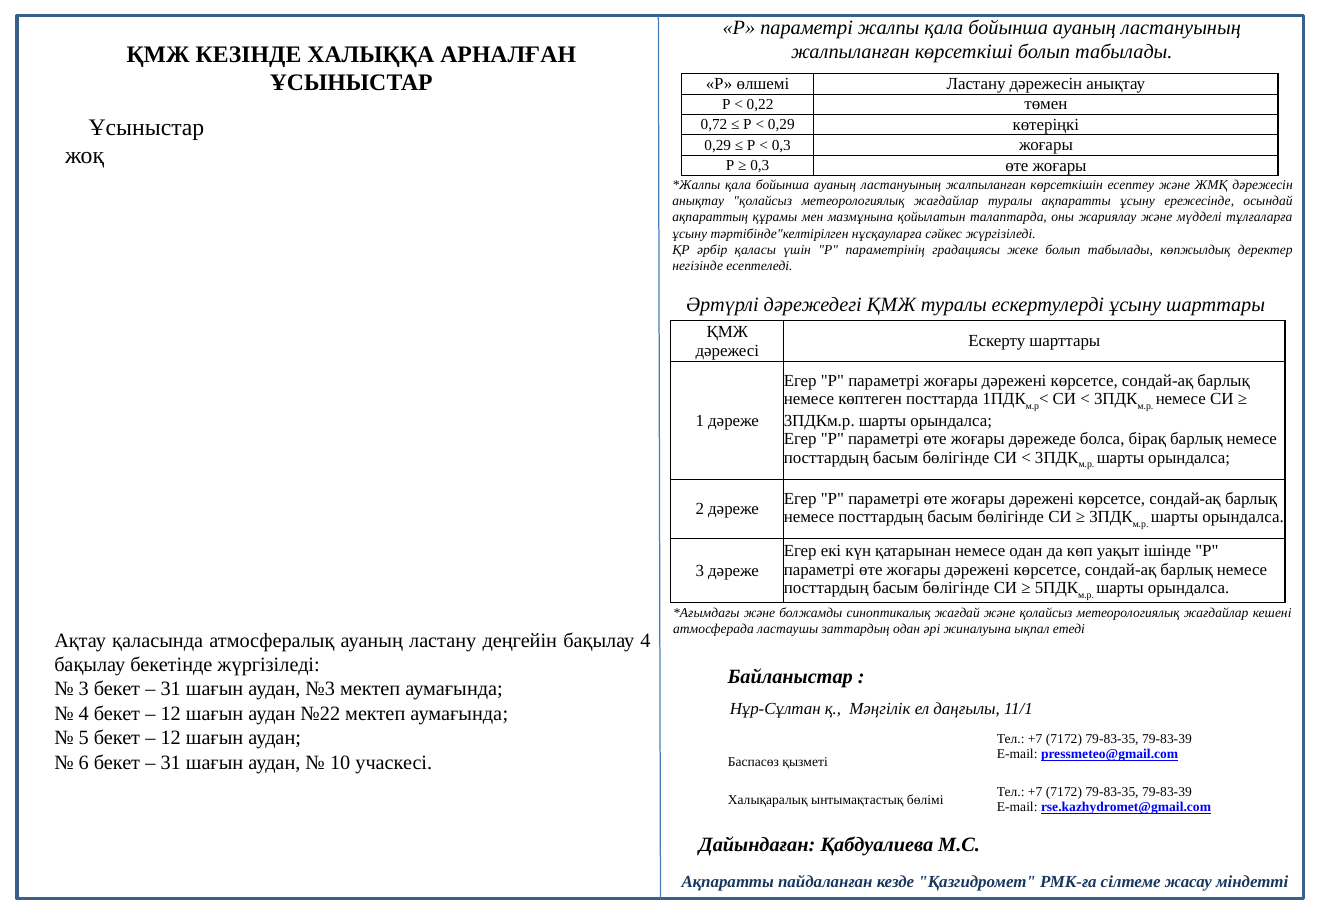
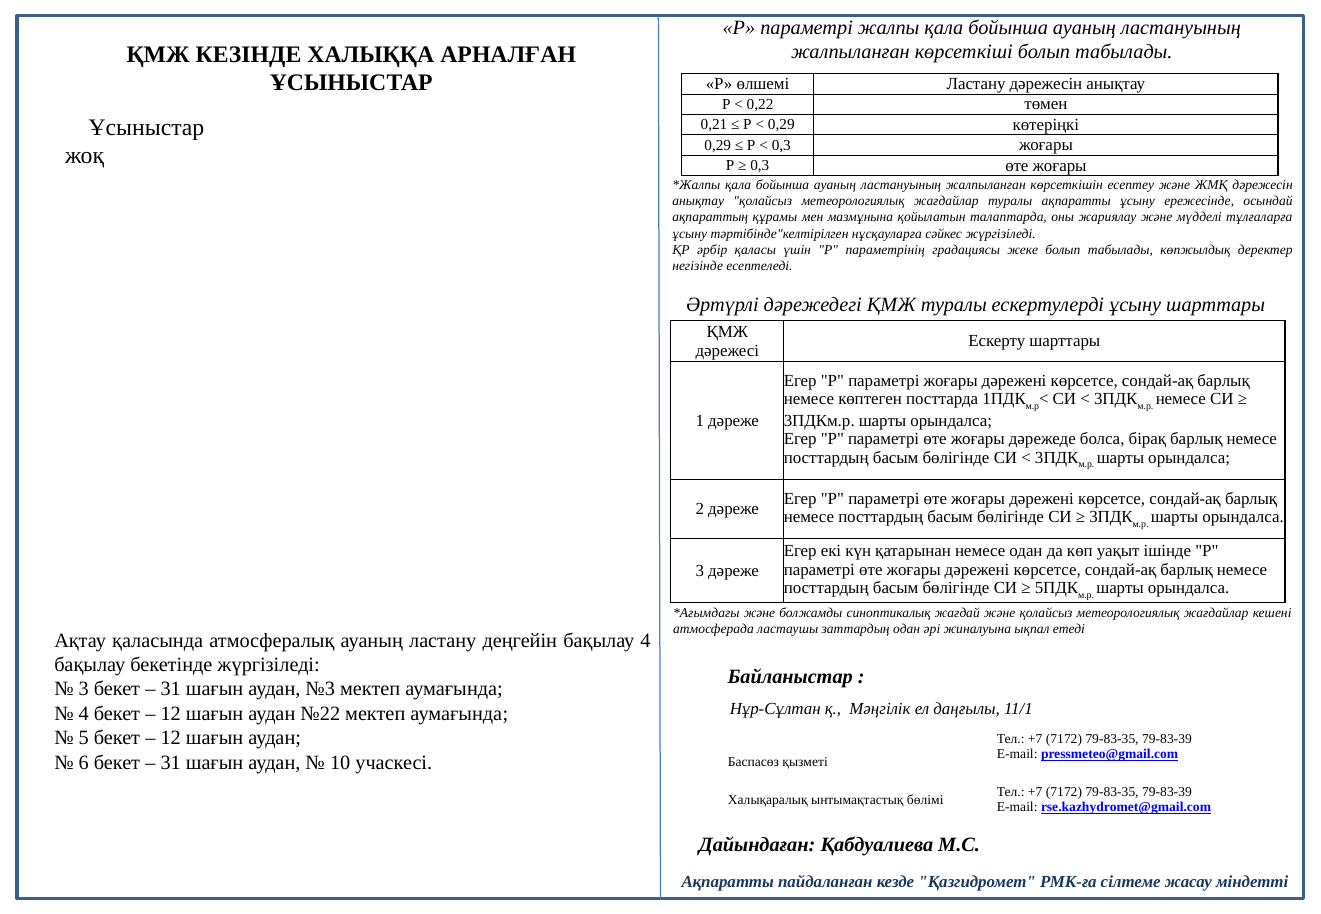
0,72: 0,72 -> 0,21
